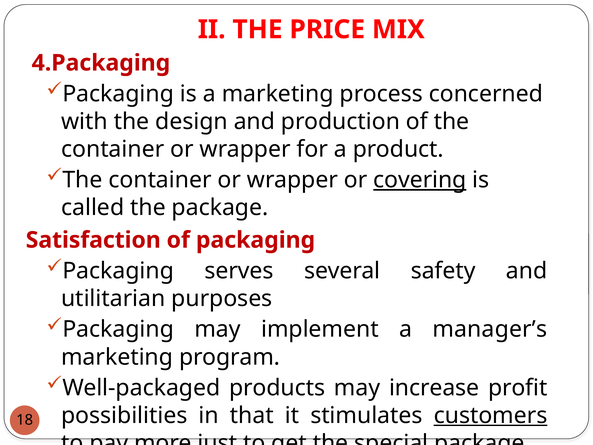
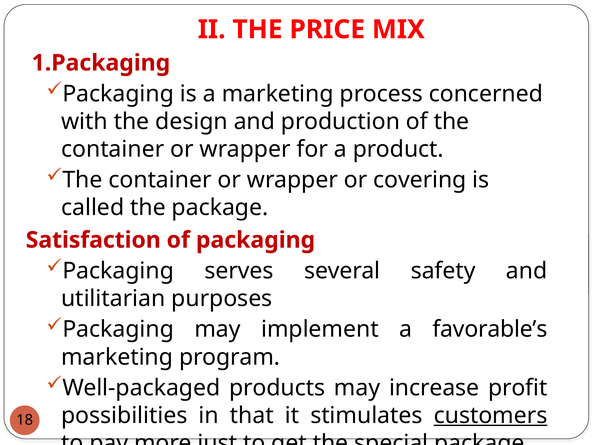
4.Packaging: 4.Packaging -> 1.Packaging
covering underline: present -> none
manager’s: manager’s -> favorable’s
